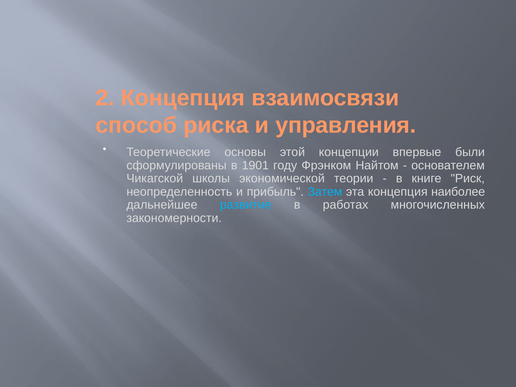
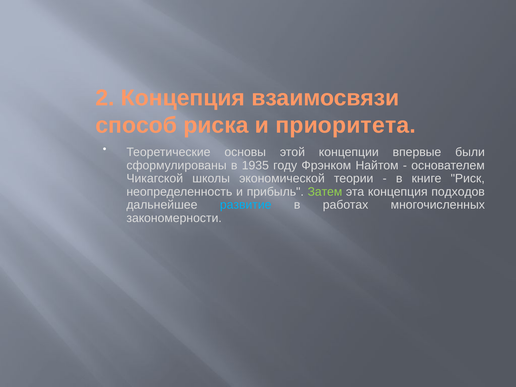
управления: управления -> приоритета
1901: 1901 -> 1935
Затем colour: light blue -> light green
наиболее: наиболее -> подходов
